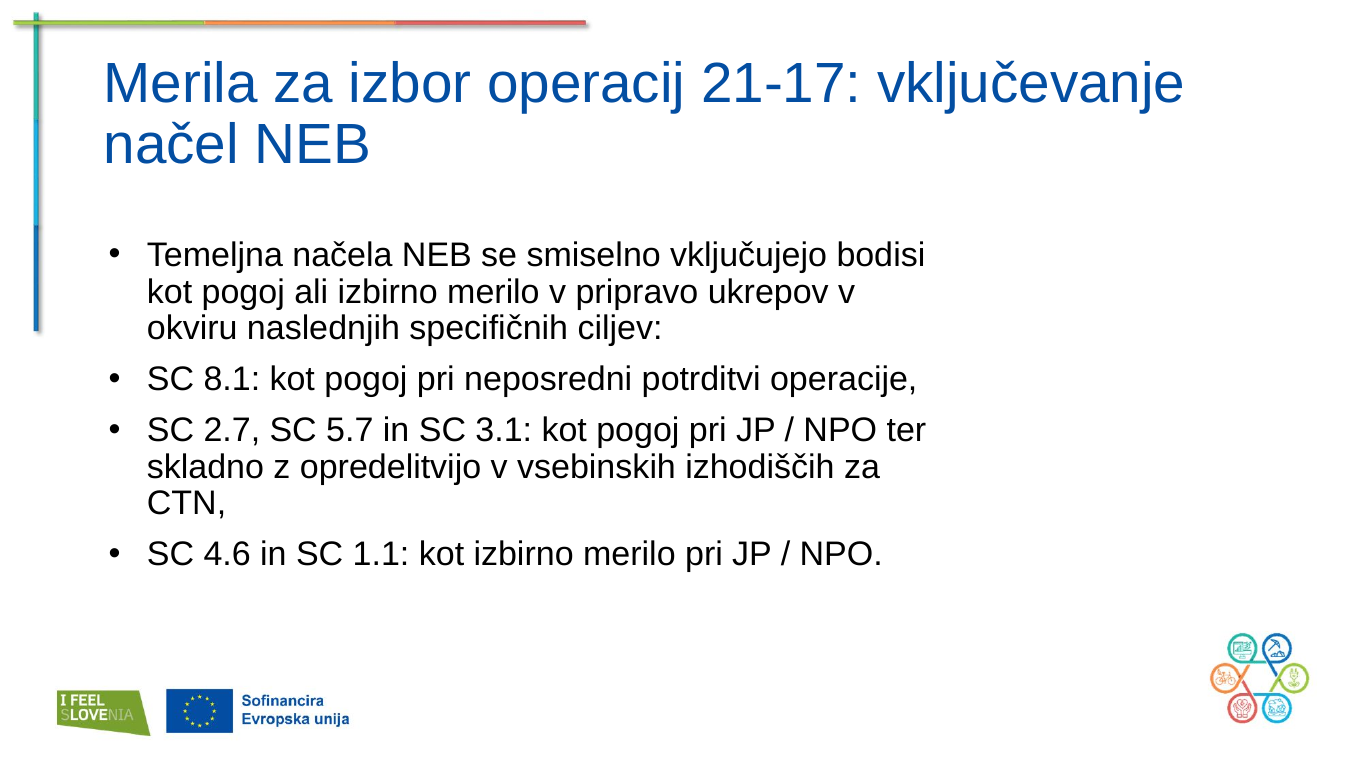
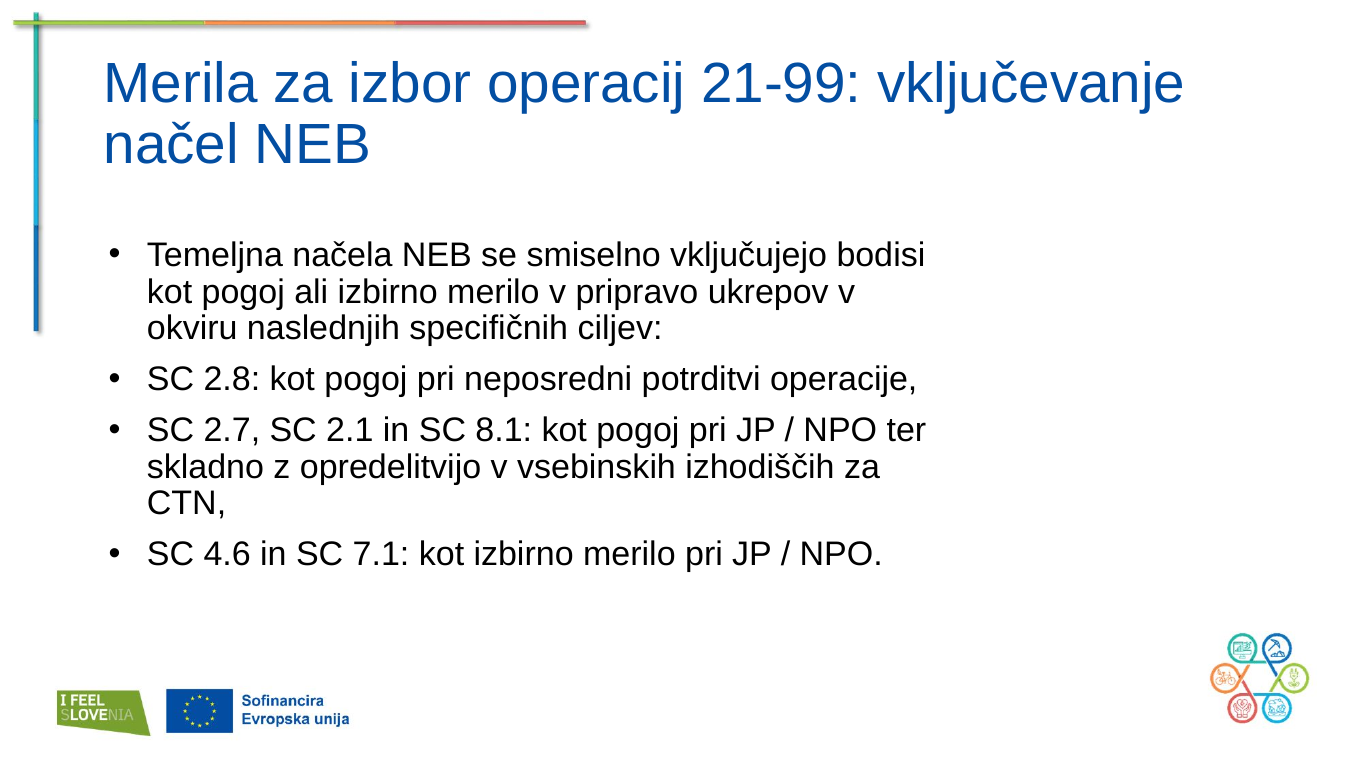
21-17: 21-17 -> 21-99
8.1: 8.1 -> 2.8
5.7: 5.7 -> 2.1
3.1: 3.1 -> 8.1
1.1: 1.1 -> 7.1
